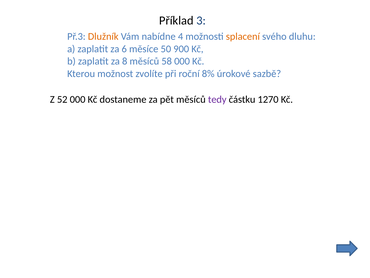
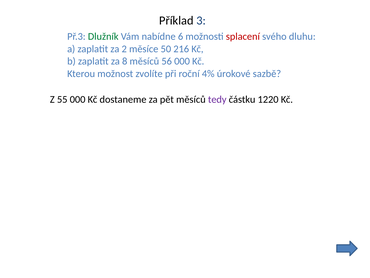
Dlužník colour: orange -> green
4: 4 -> 6
splacení colour: orange -> red
6: 6 -> 2
900: 900 -> 216
58: 58 -> 56
8%: 8% -> 4%
52: 52 -> 55
1270: 1270 -> 1220
